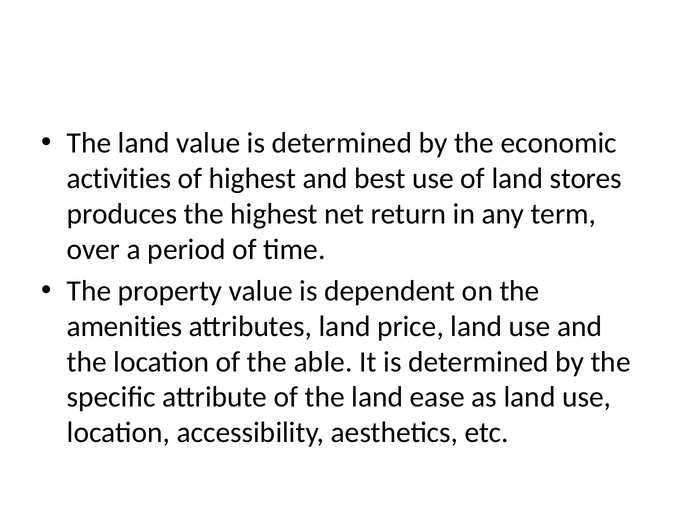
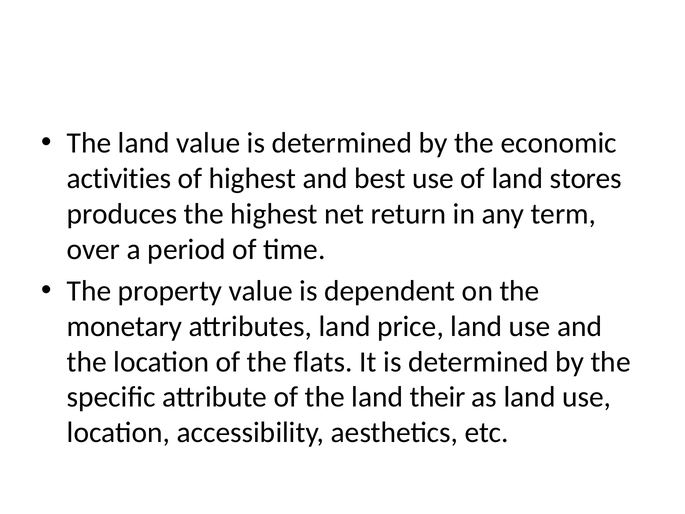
amenities: amenities -> monetary
able: able -> flats
ease: ease -> their
